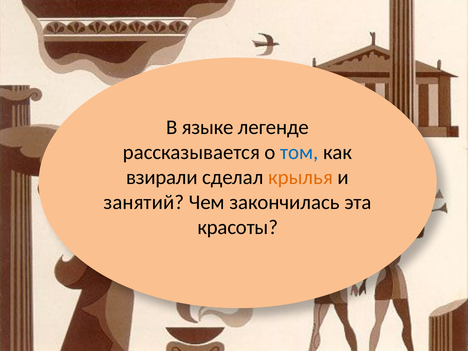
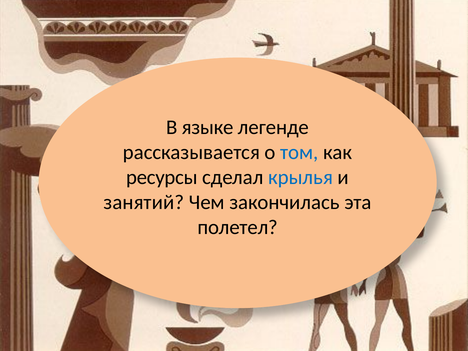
взирали: взирали -> ресурсы
крылья colour: orange -> blue
красоты: красоты -> полетел
